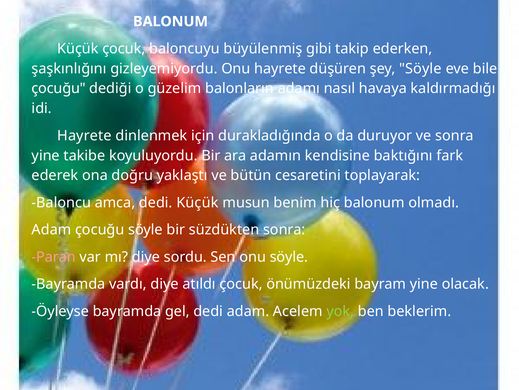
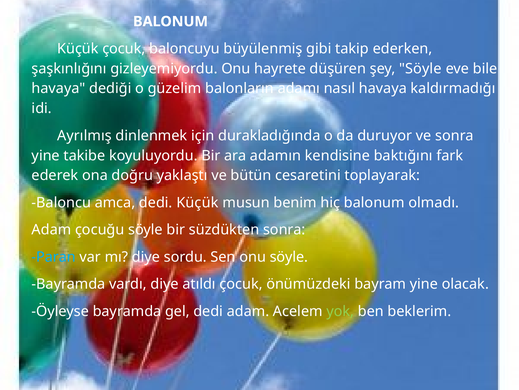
çocuğu at (59, 88): çocuğu -> havaya
Hayrete at (84, 135): Hayrete -> Ayrılmış
Paran colour: pink -> light blue
